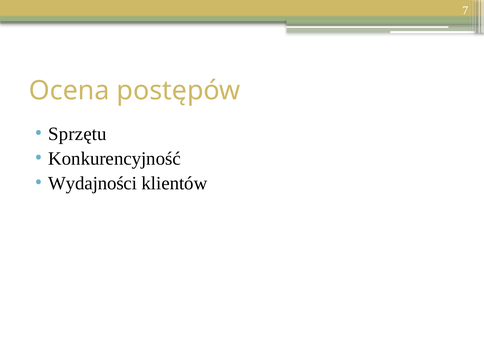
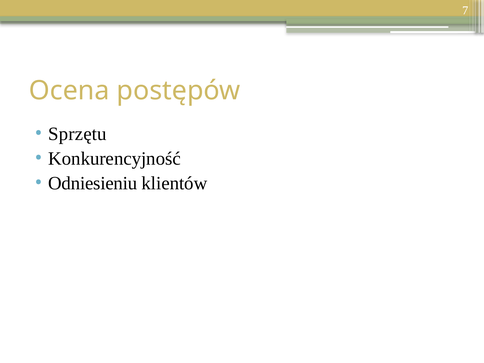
Wydajności: Wydajności -> Odniesieniu
